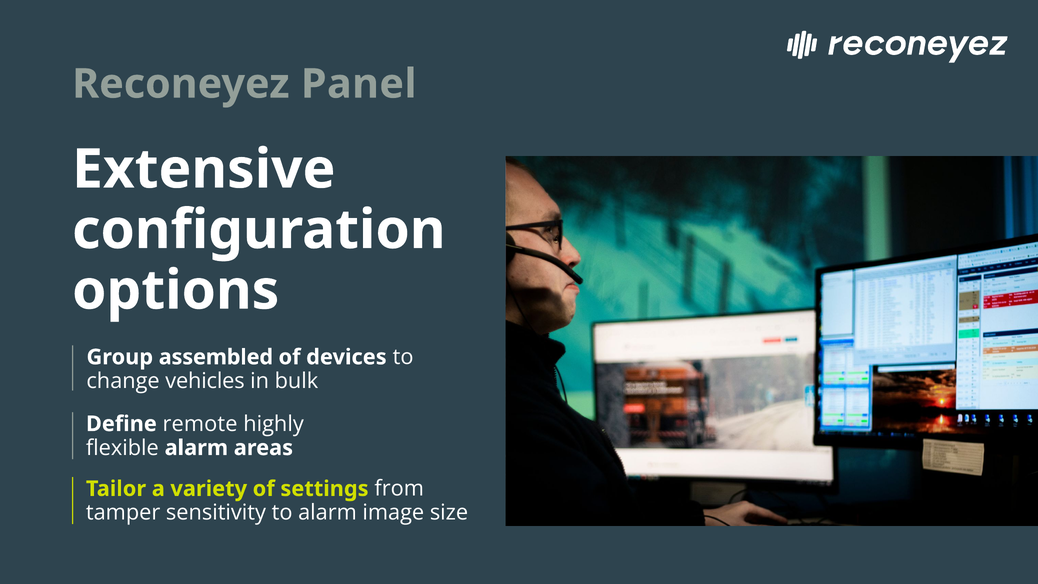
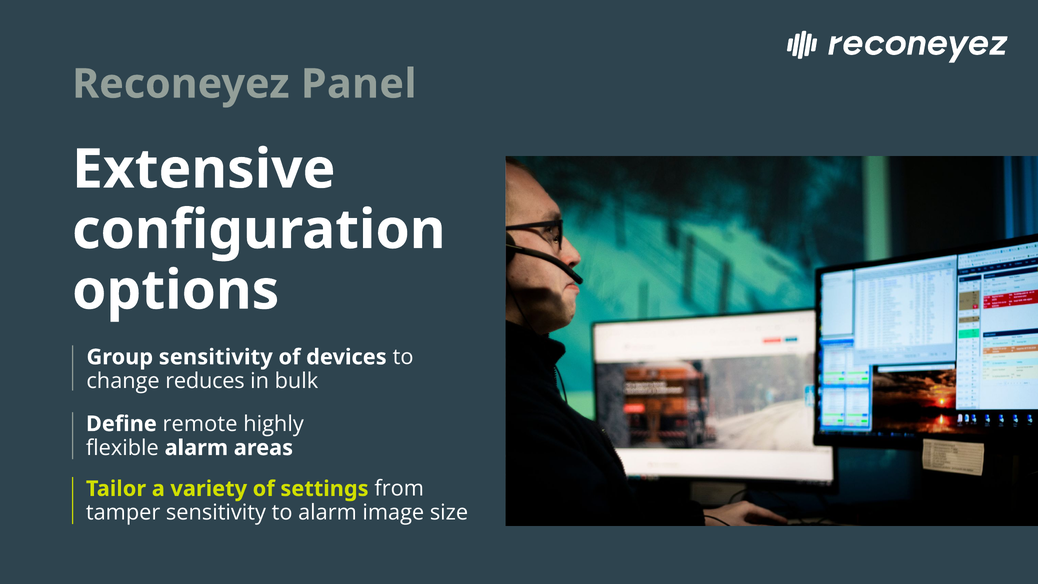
Group assembled: assembled -> sensitivity
vehicles: vehicles -> reduces
